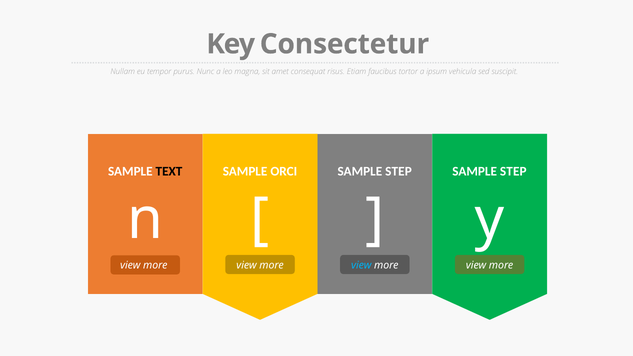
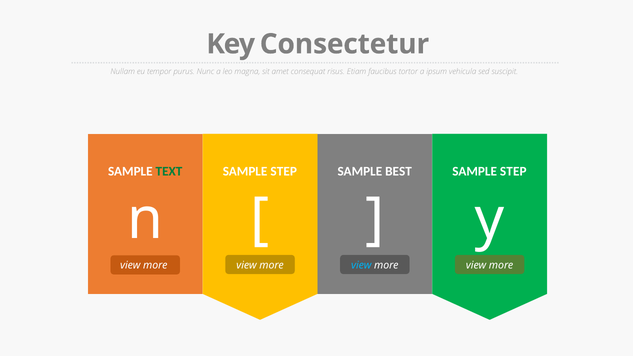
TEXT colour: black -> green
ORCI at (284, 171): ORCI -> STEP
STEP at (398, 171): STEP -> BEST
